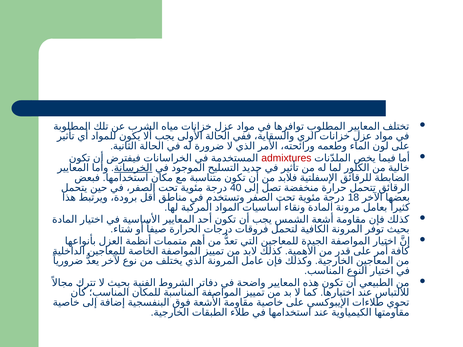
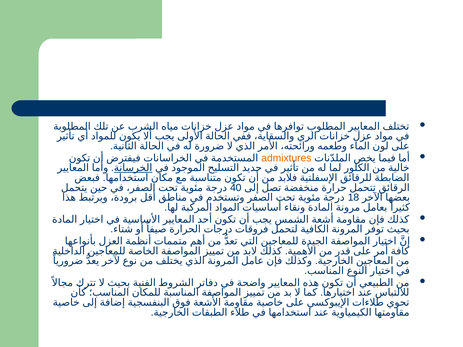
admixtures colour: red -> orange
